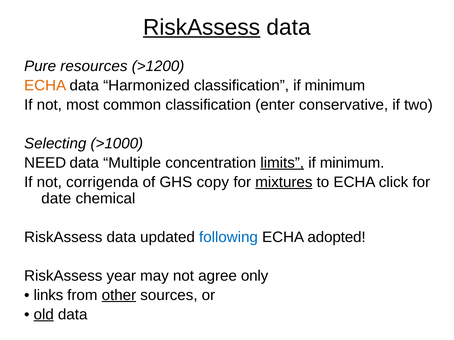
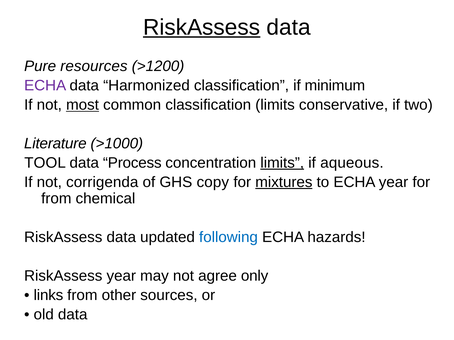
ECHA at (45, 86) colour: orange -> purple
most underline: none -> present
classification enter: enter -> limits
Selecting: Selecting -> Literature
NEED: NEED -> TOOL
Multiple: Multiple -> Process
minimum at (352, 163): minimum -> aqueous
ECHA click: click -> year
date at (56, 199): date -> from
adopted: adopted -> hazards
other underline: present -> none
old underline: present -> none
